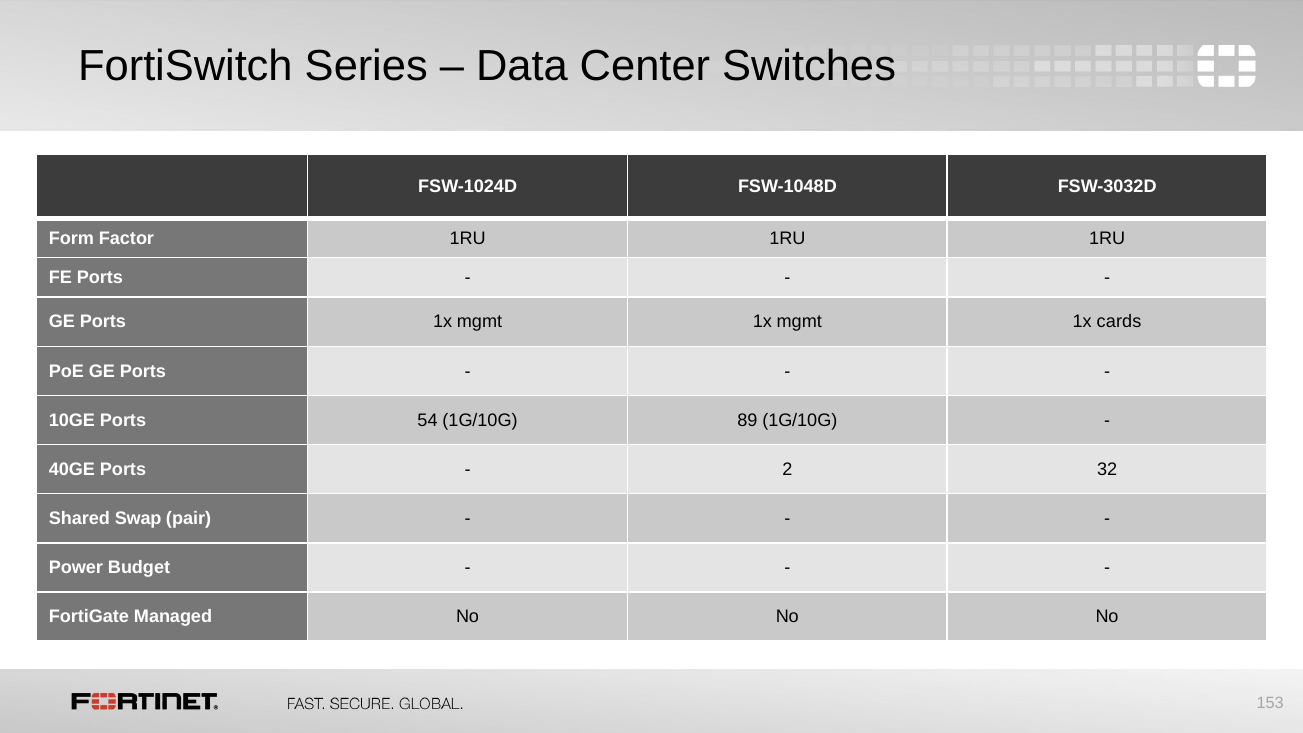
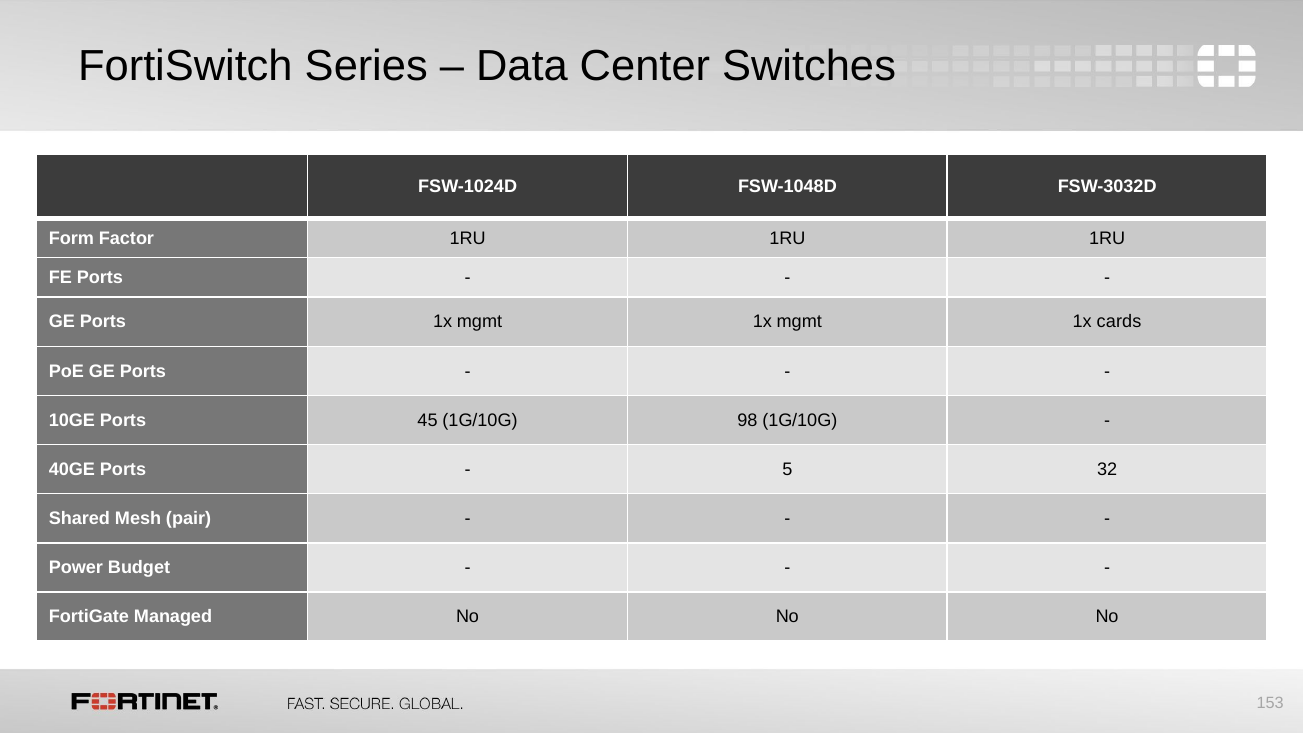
54: 54 -> 45
89: 89 -> 98
2: 2 -> 5
Swap: Swap -> Mesh
